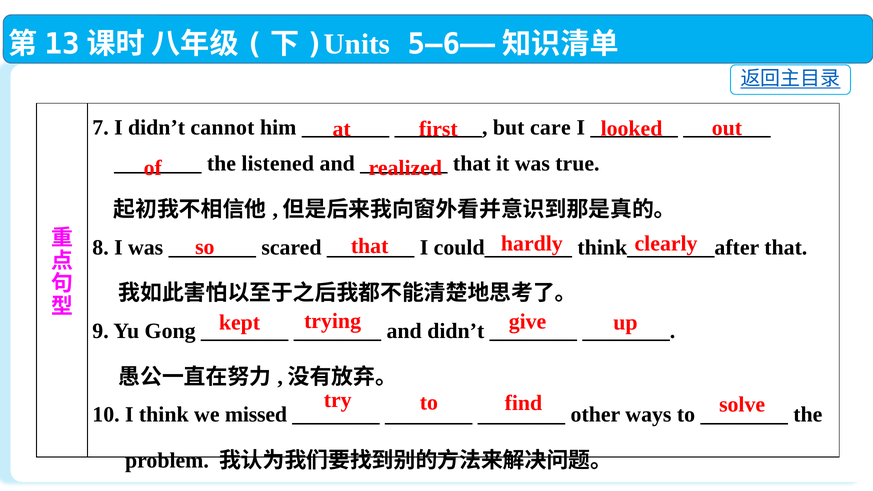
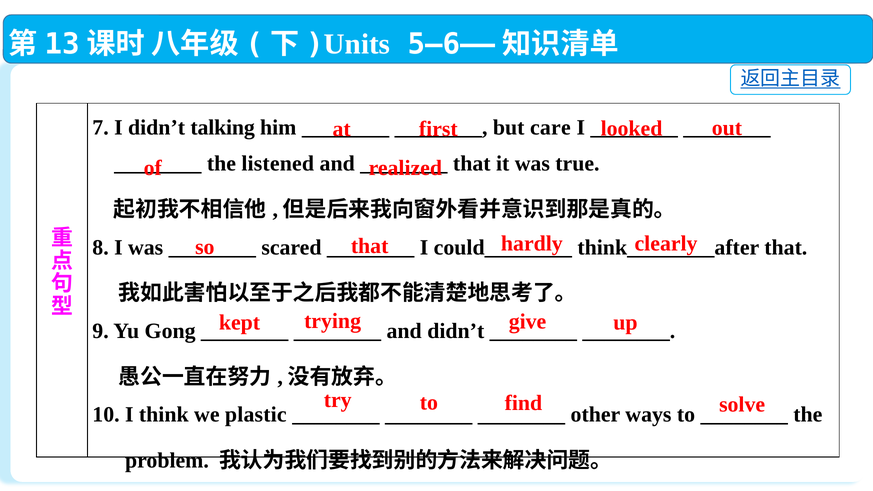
cannot: cannot -> talking
missed: missed -> plastic
